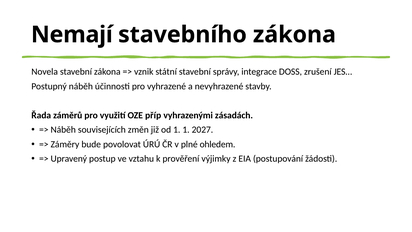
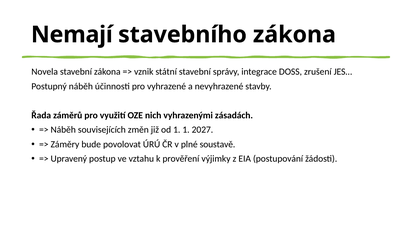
příp: příp -> nich
ohledem: ohledem -> soustavě
